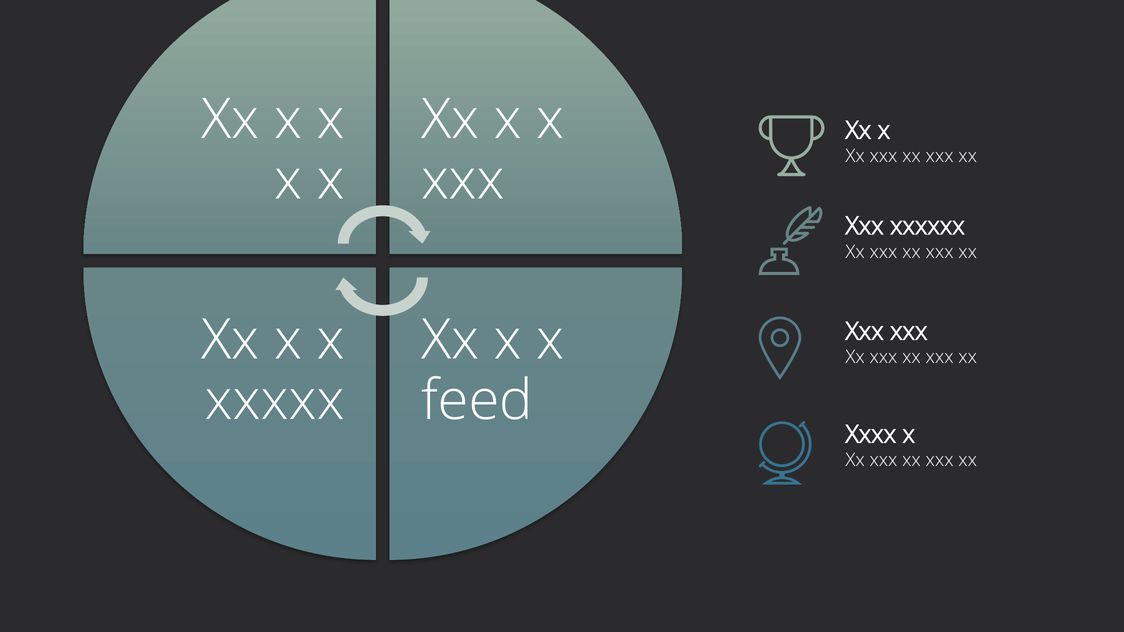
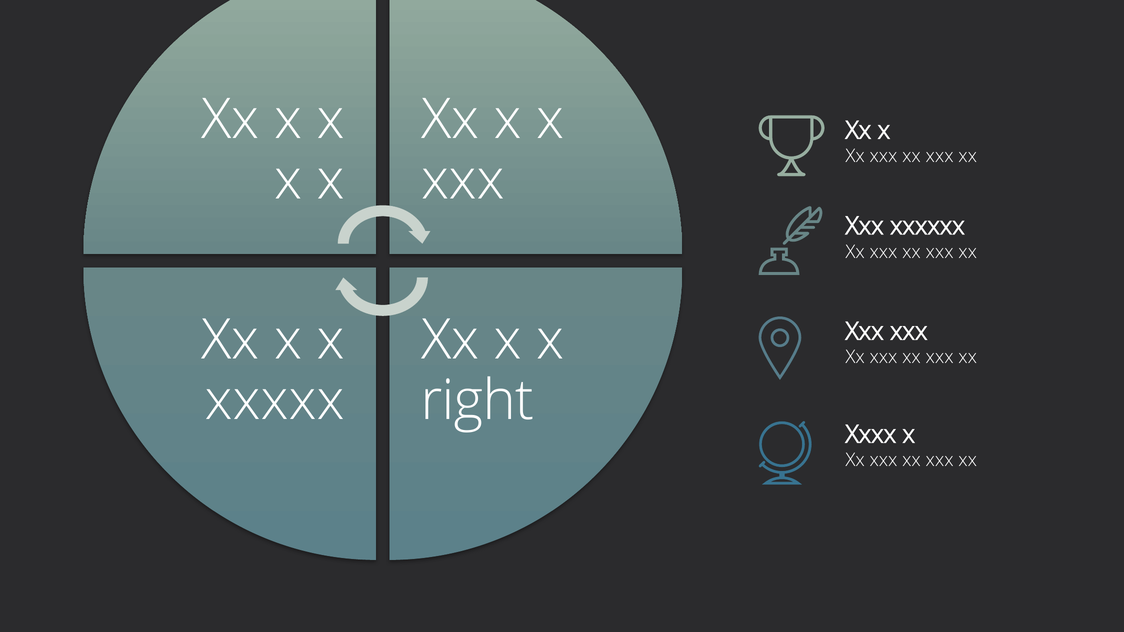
feed: feed -> right
